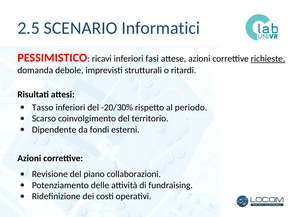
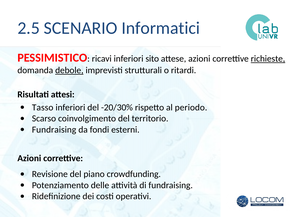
fasi: fasi -> sito
debole underline: none -> present
Dipendente at (54, 130): Dipendente -> Fundraising
collaborazioni: collaborazioni -> crowdfunding
